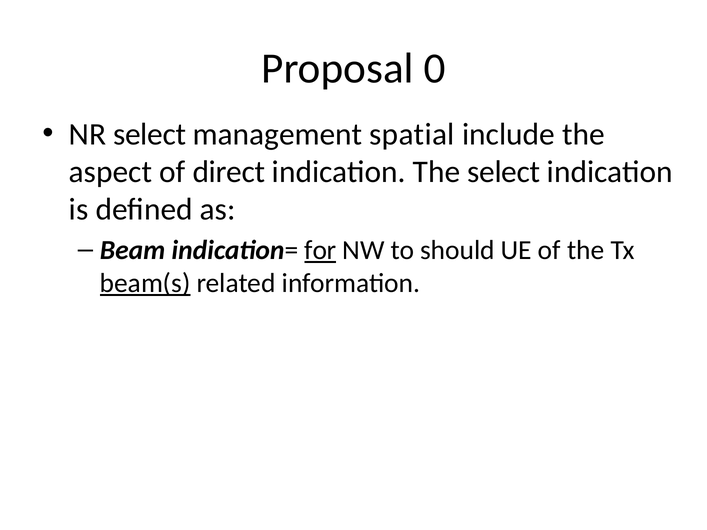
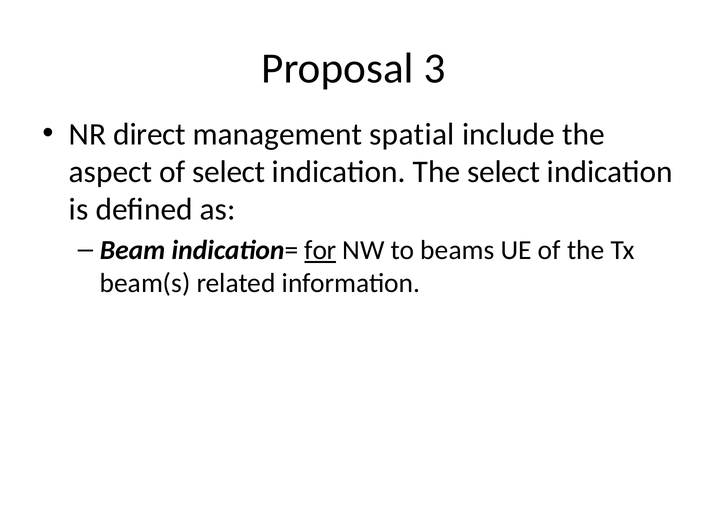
0: 0 -> 3
NR select: select -> direct
of direct: direct -> select
should: should -> beams
beam(s underline: present -> none
